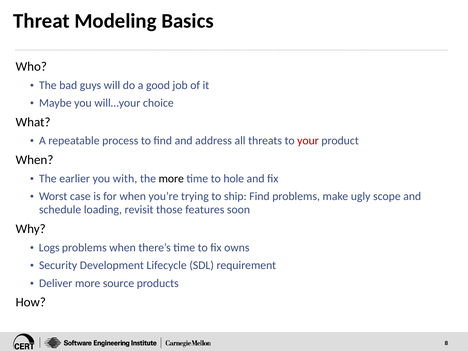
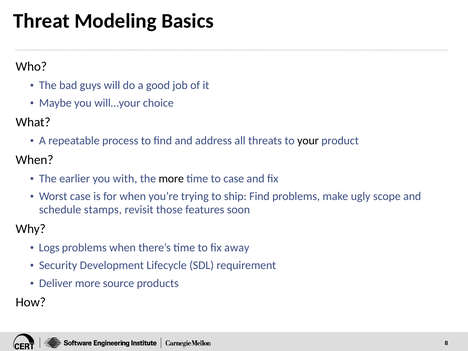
your colour: red -> black
to hole: hole -> case
loading: loading -> stamps
owns: owns -> away
